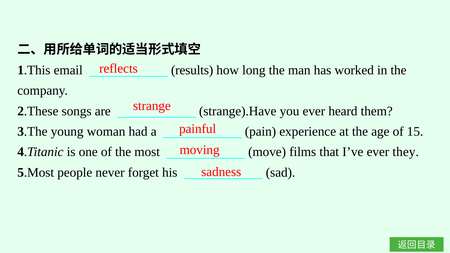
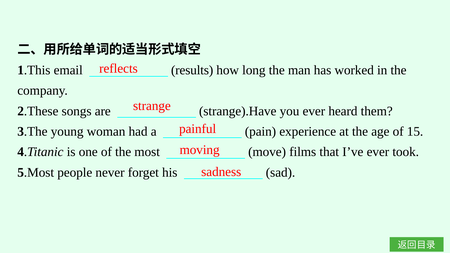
they: they -> took
